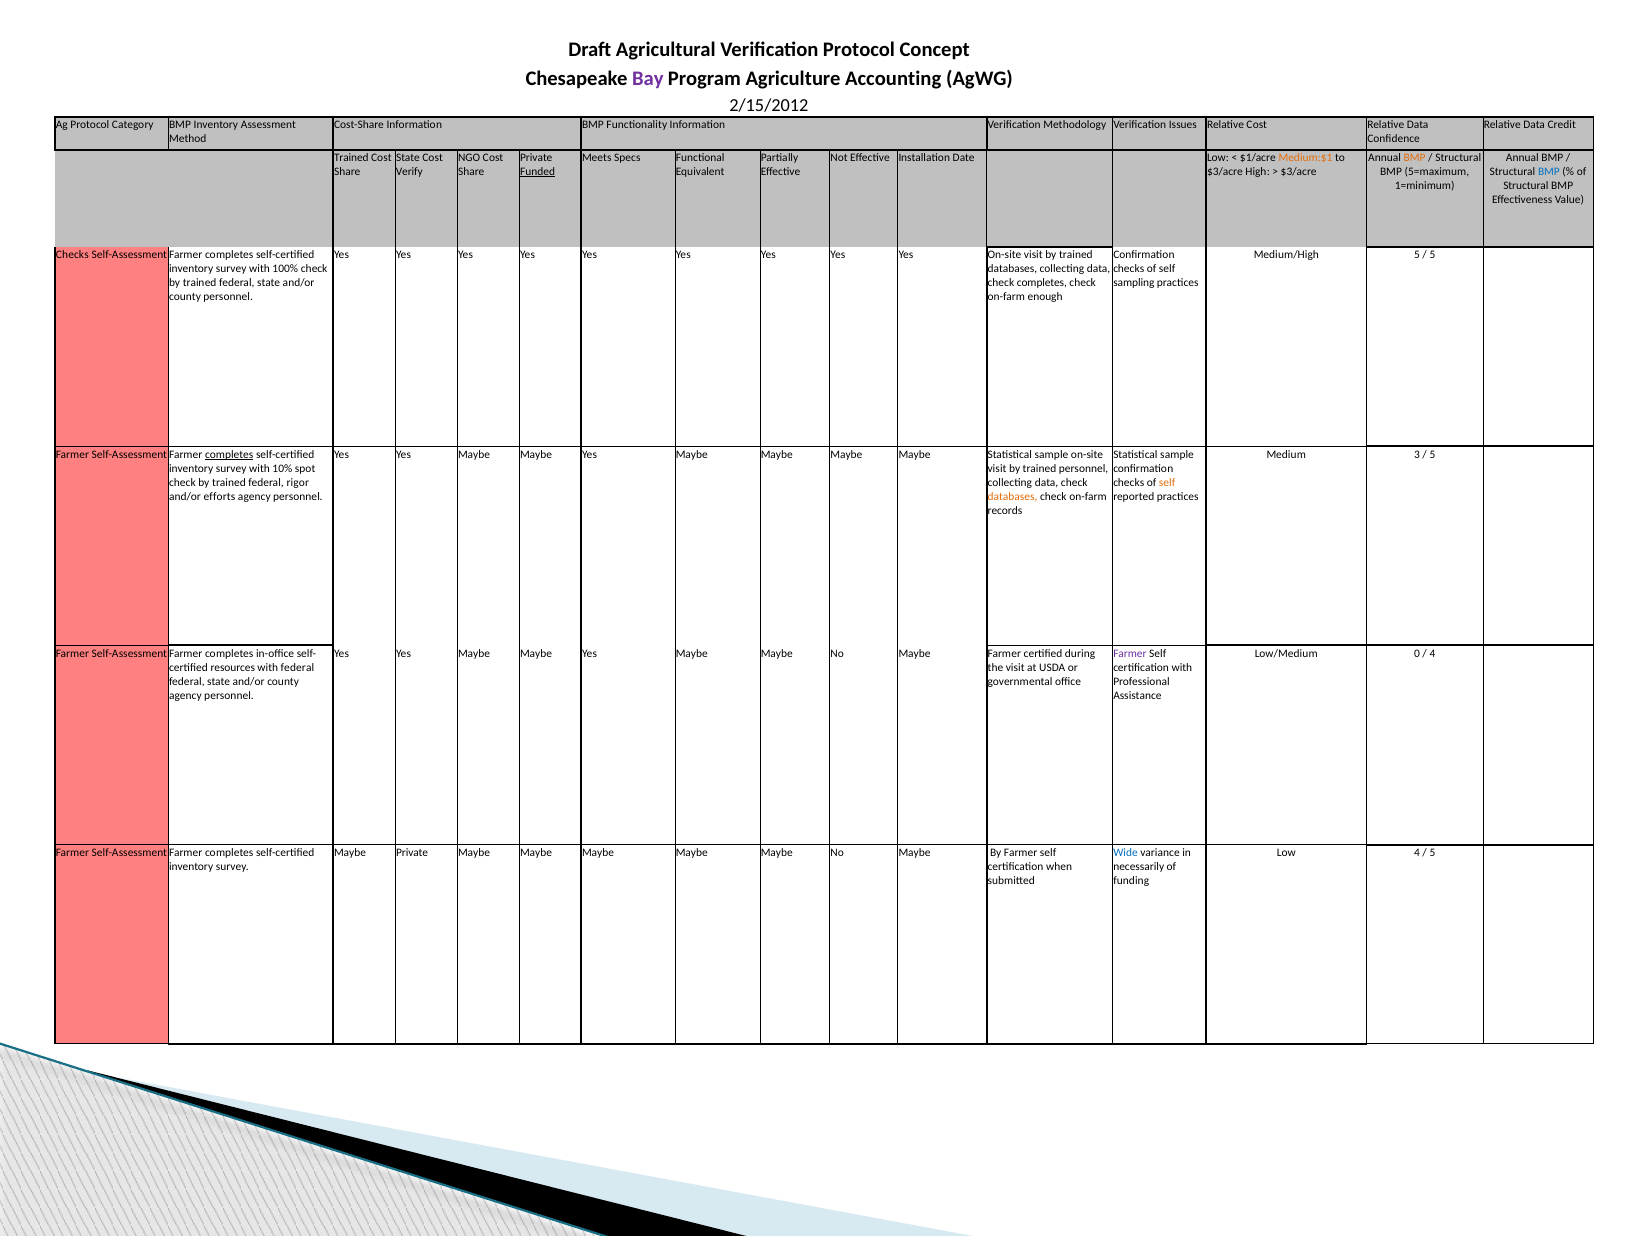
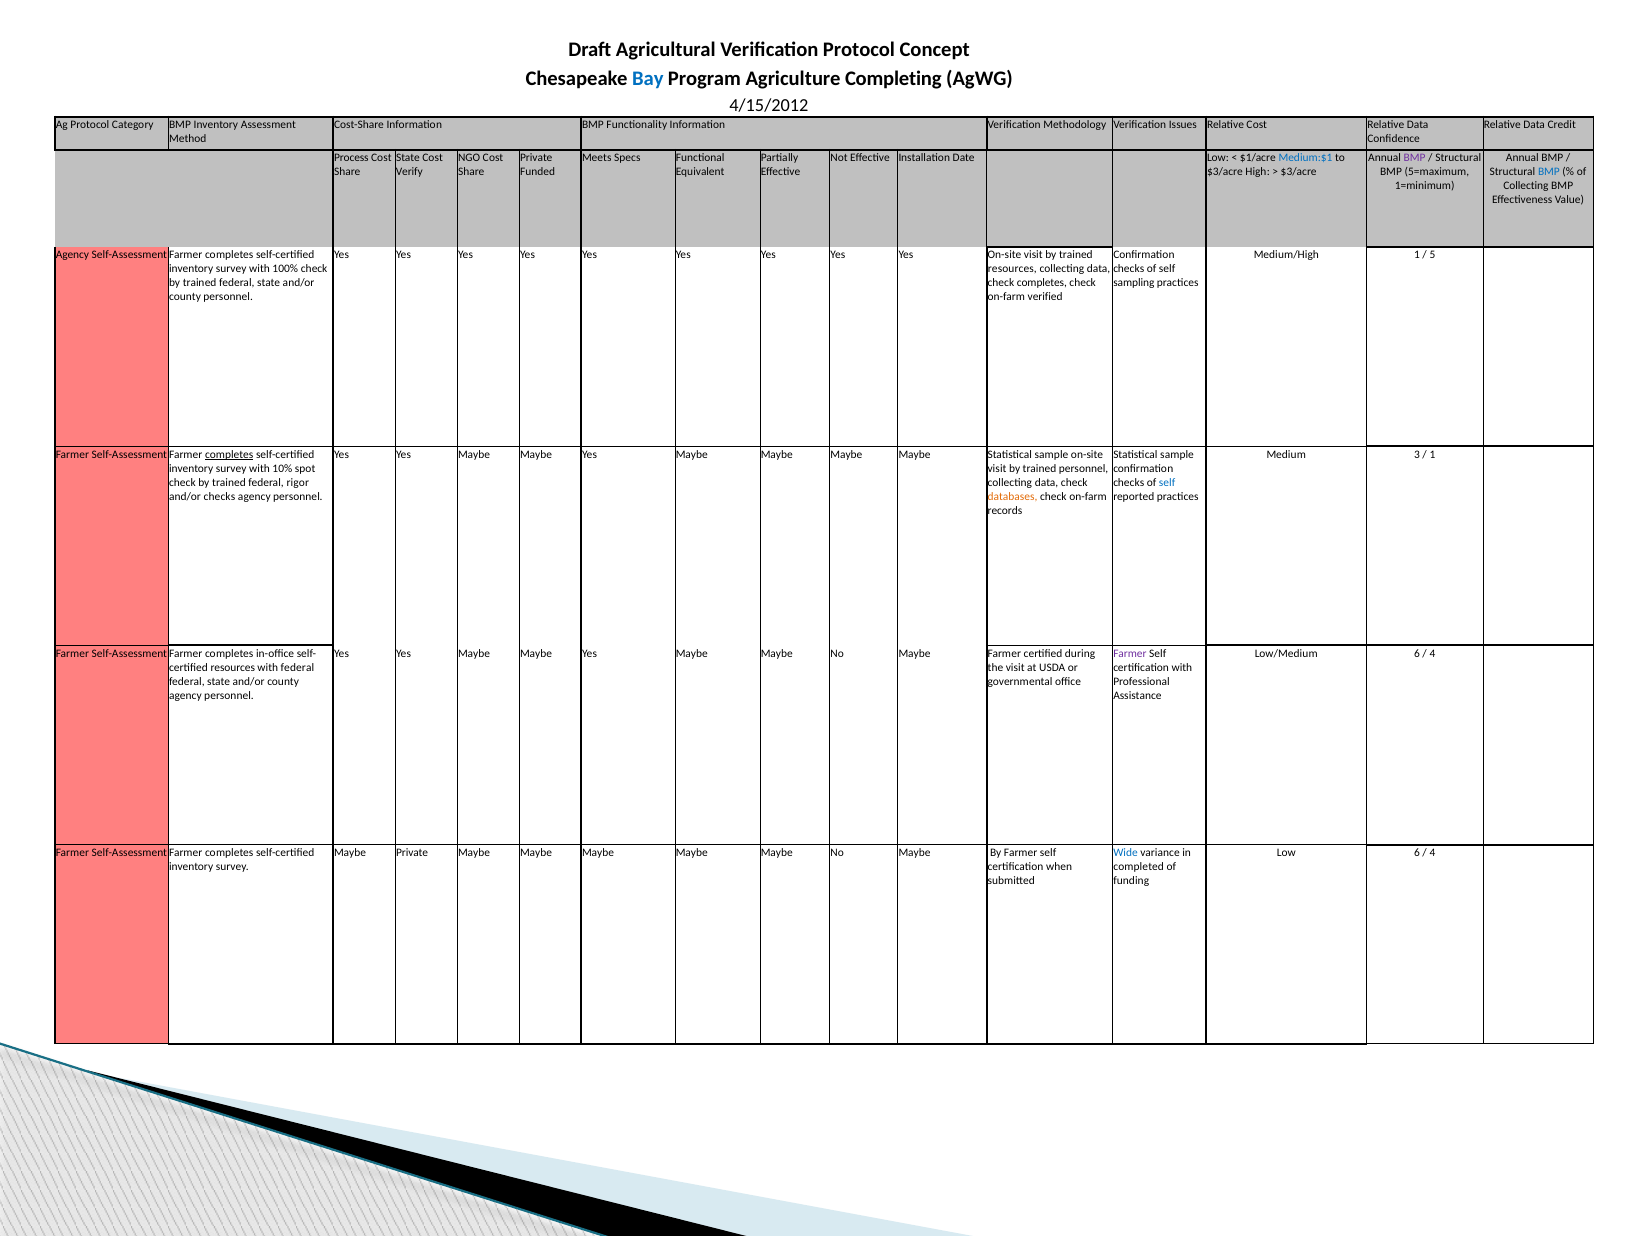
Bay colour: purple -> blue
Accounting: Accounting -> Completing
2/15/2012: 2/15/2012 -> 4/15/2012
Trained at (351, 158): Trained -> Process
Medium:$1 colour: orange -> blue
BMP at (1415, 158) colour: orange -> purple
Funded underline: present -> none
Structural at (1526, 186): Structural -> Collecting
Checks at (72, 255): Checks -> Agency
Medium/High 5: 5 -> 1
databases at (1012, 269): databases -> resources
enough: enough -> verified
5 at (1432, 455): 5 -> 1
self at (1167, 483) colour: orange -> blue
and/or efforts: efforts -> checks
Low/Medium 0: 0 -> 6
Low 4: 4 -> 6
5 at (1432, 853): 5 -> 4
necessarily: necessarily -> completed
